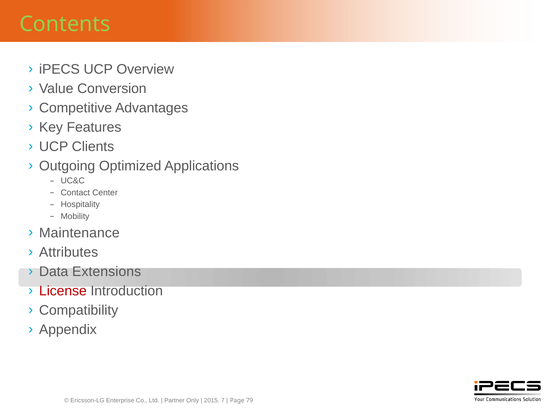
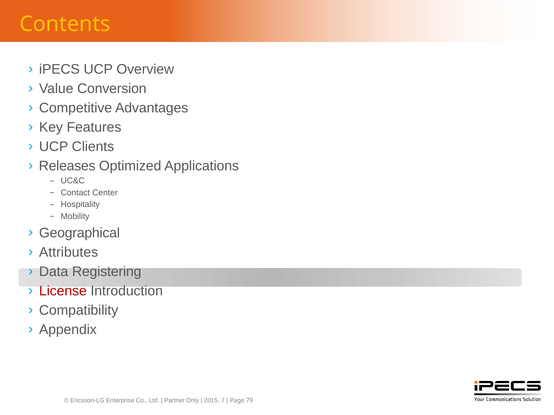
Contents colour: light green -> yellow
Outgoing: Outgoing -> Releases
Maintenance: Maintenance -> Geographical
Extensions: Extensions -> Registering
